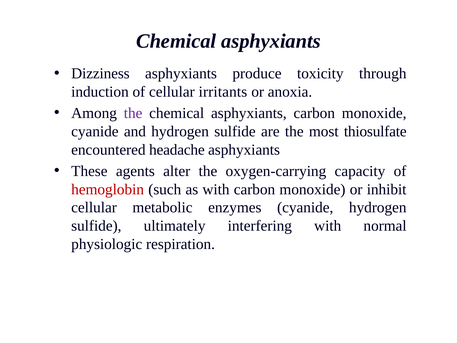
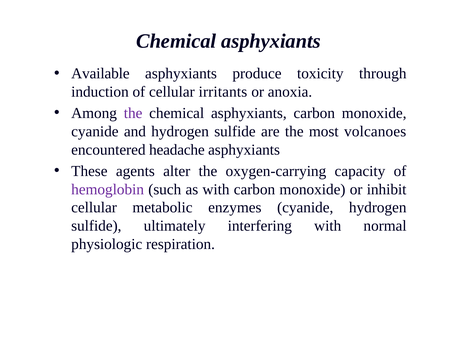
Dizziness: Dizziness -> Available
thiosulfate: thiosulfate -> volcanoes
hemoglobin colour: red -> purple
